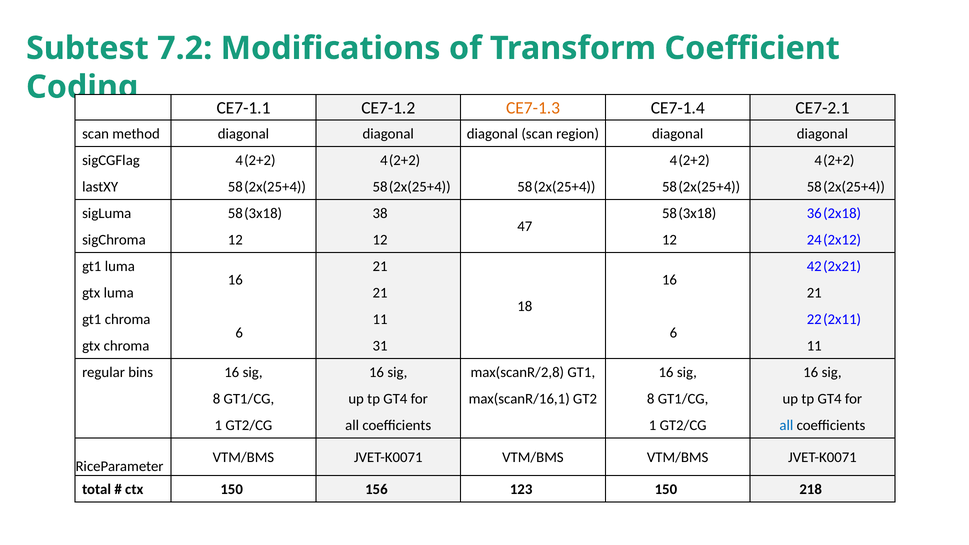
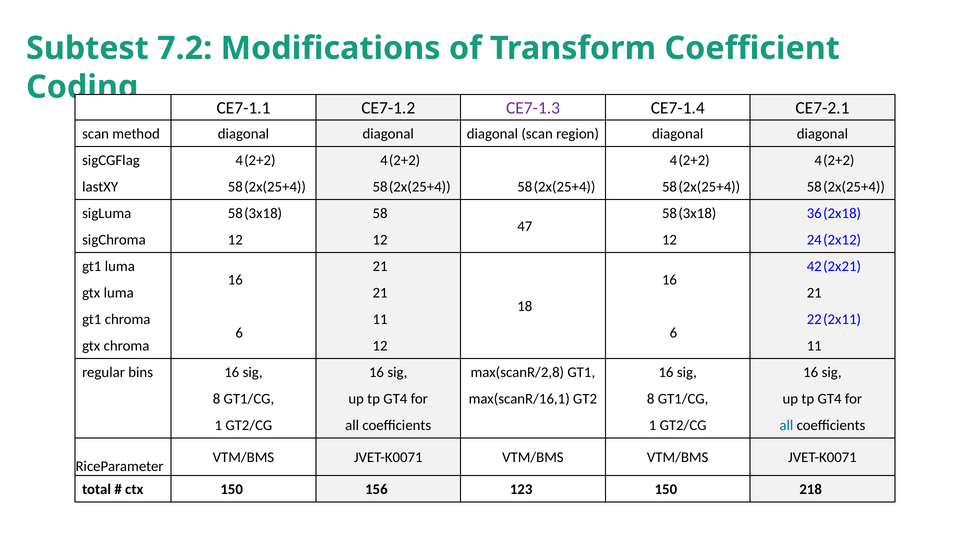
CE7-1.3 colour: orange -> purple
38: 38 -> 58
chroma 31: 31 -> 12
